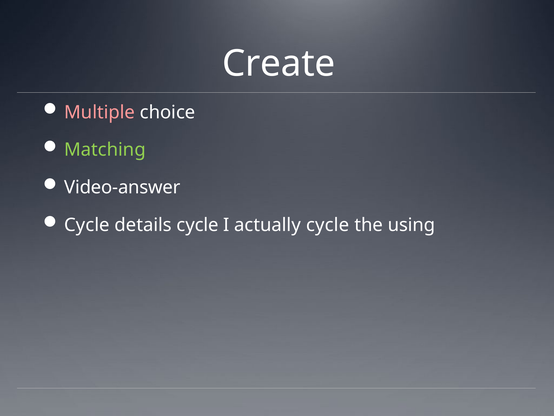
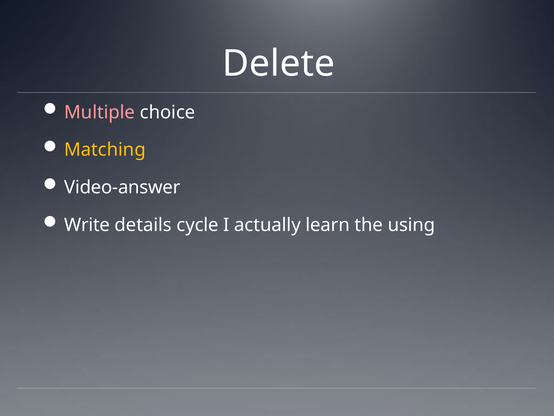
Create: Create -> Delete
Matching colour: light green -> yellow
Cycle at (87, 225): Cycle -> Write
actually cycle: cycle -> learn
